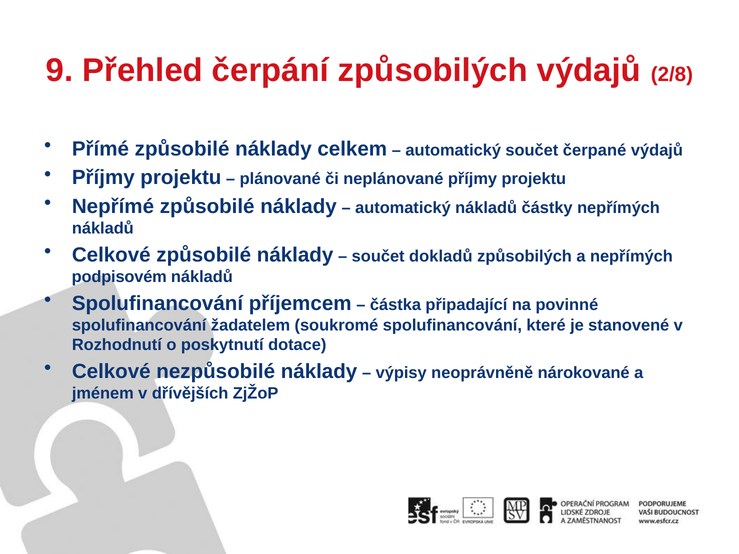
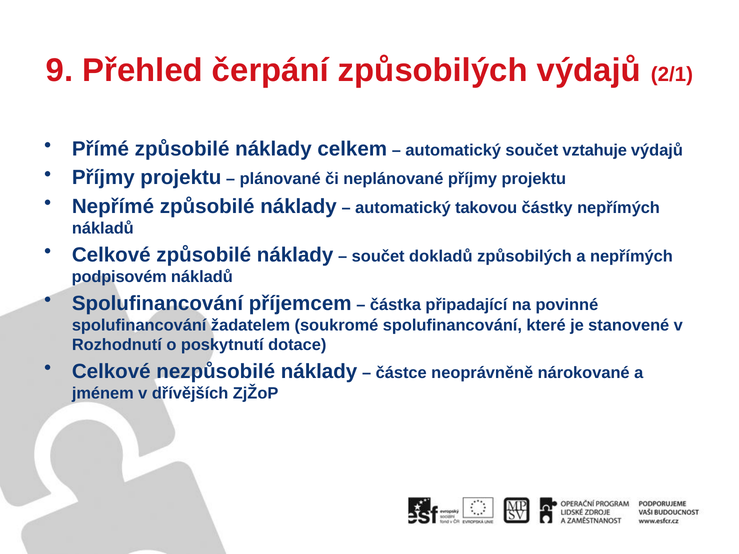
2/8: 2/8 -> 2/1
čerpané: čerpané -> vztahuje
automatický nákladů: nákladů -> takovou
výpisy: výpisy -> částce
